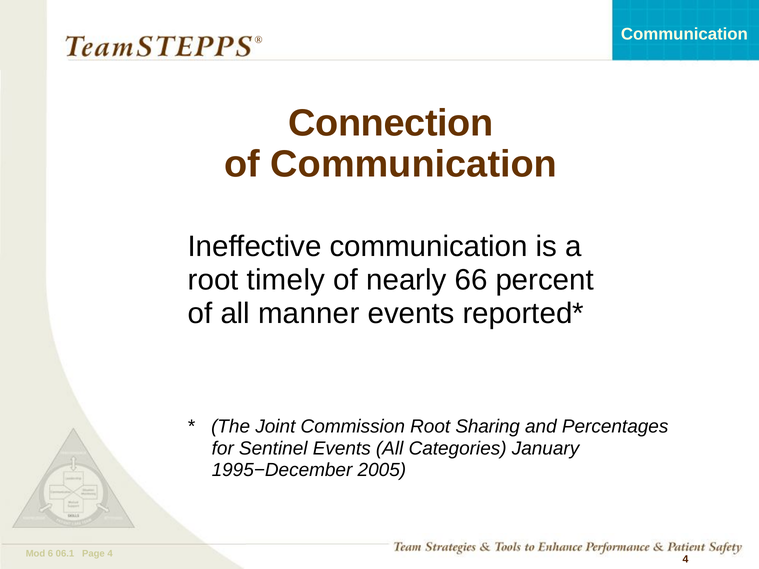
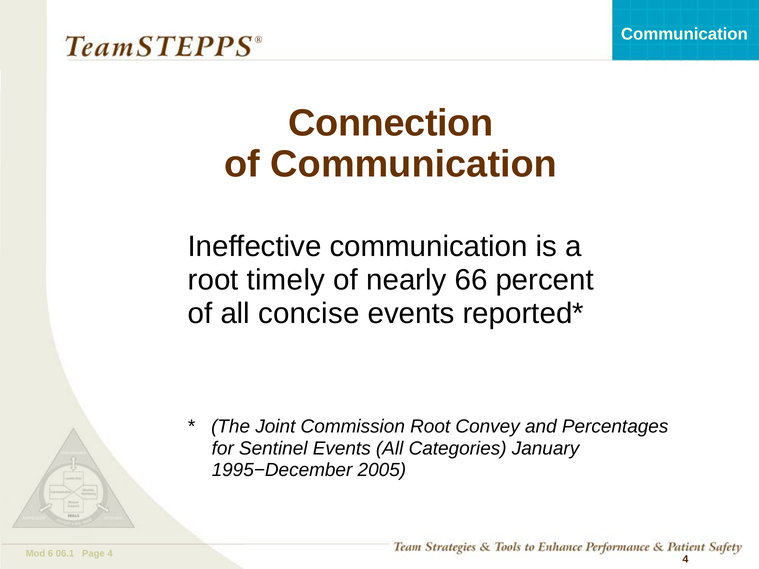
manner: manner -> concise
Sharing: Sharing -> Convey
